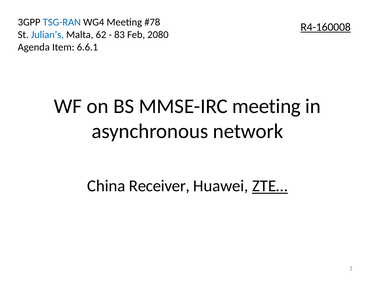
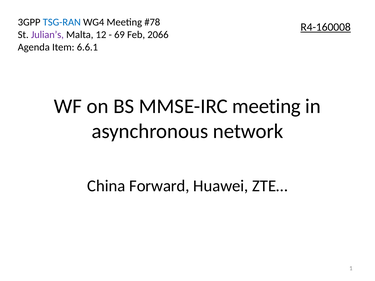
Julian’s colour: blue -> purple
62: 62 -> 12
83: 83 -> 69
2080: 2080 -> 2066
Receiver: Receiver -> Forward
ZTE… underline: present -> none
